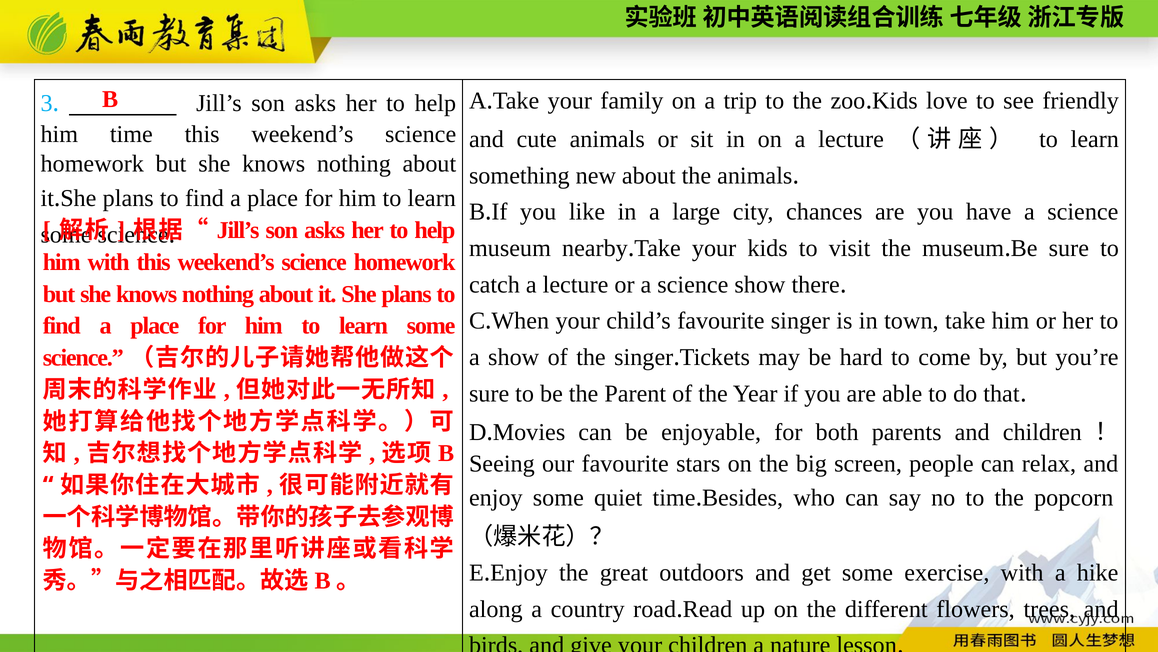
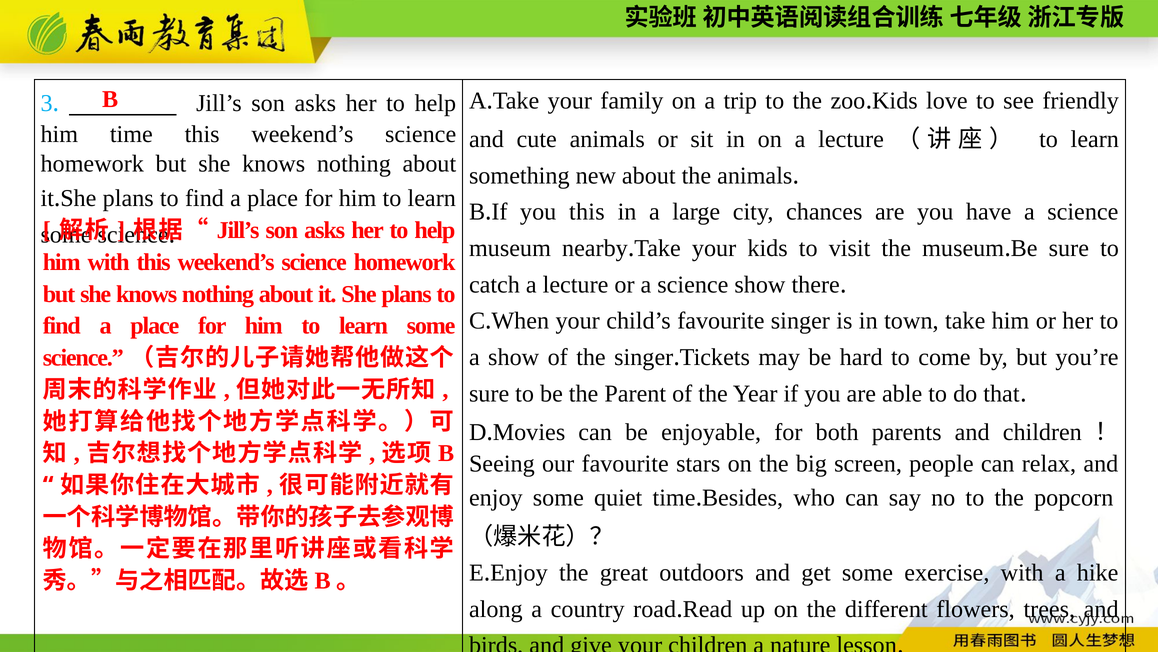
you like: like -> this
